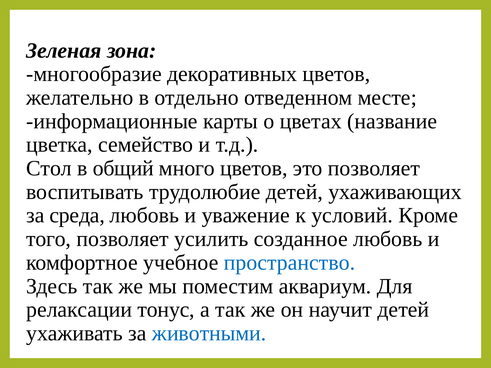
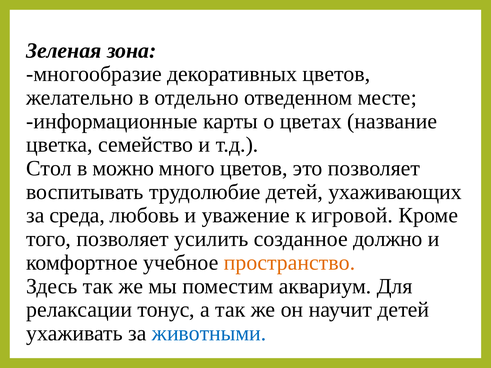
общий: общий -> можно
условий: условий -> игровой
созданное любовь: любовь -> должно
пространство colour: blue -> orange
